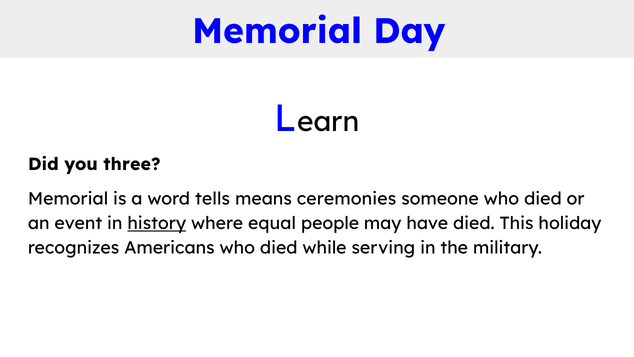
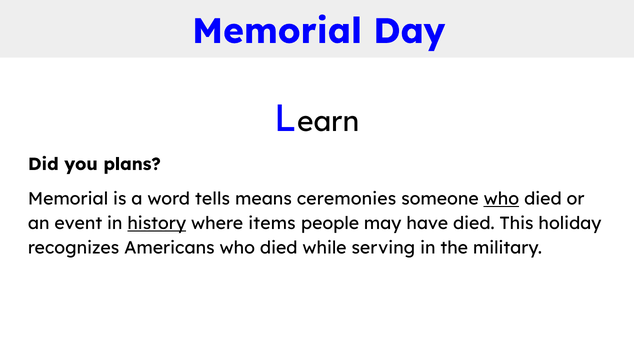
three: three -> plans
who at (501, 199) underline: none -> present
equal: equal -> items
